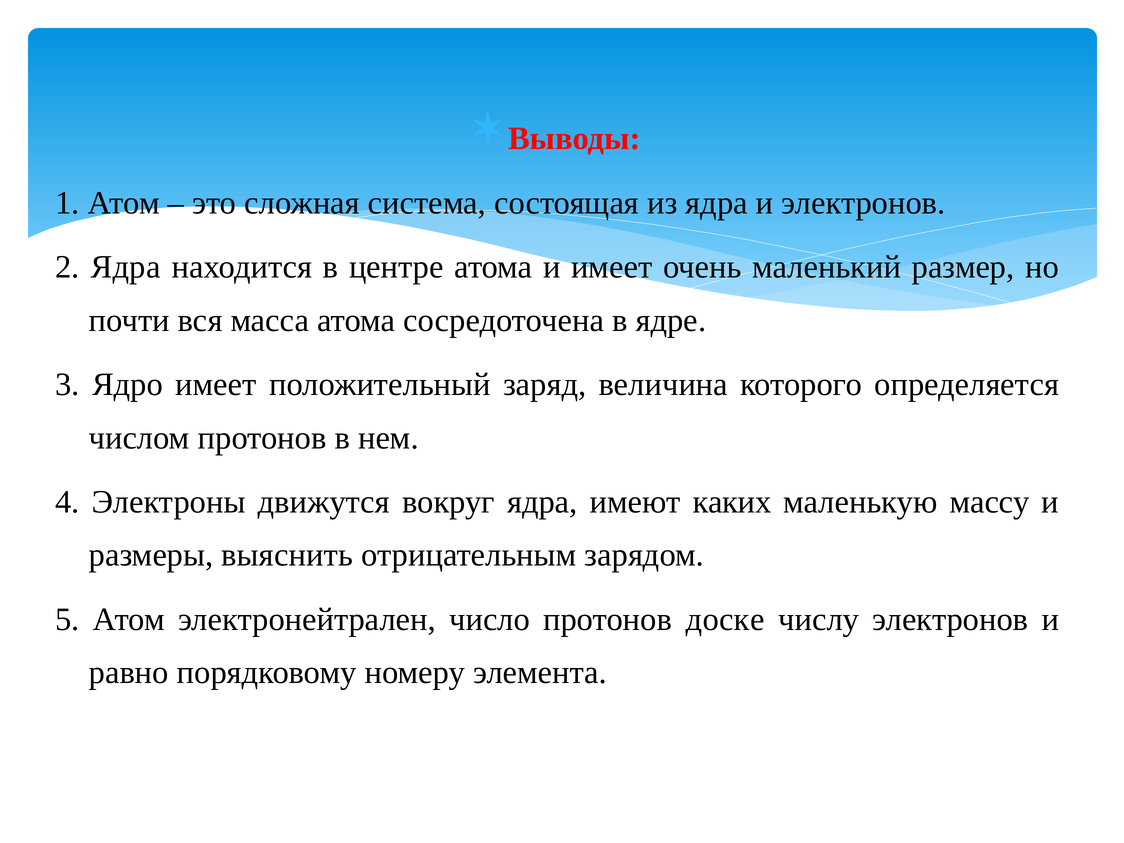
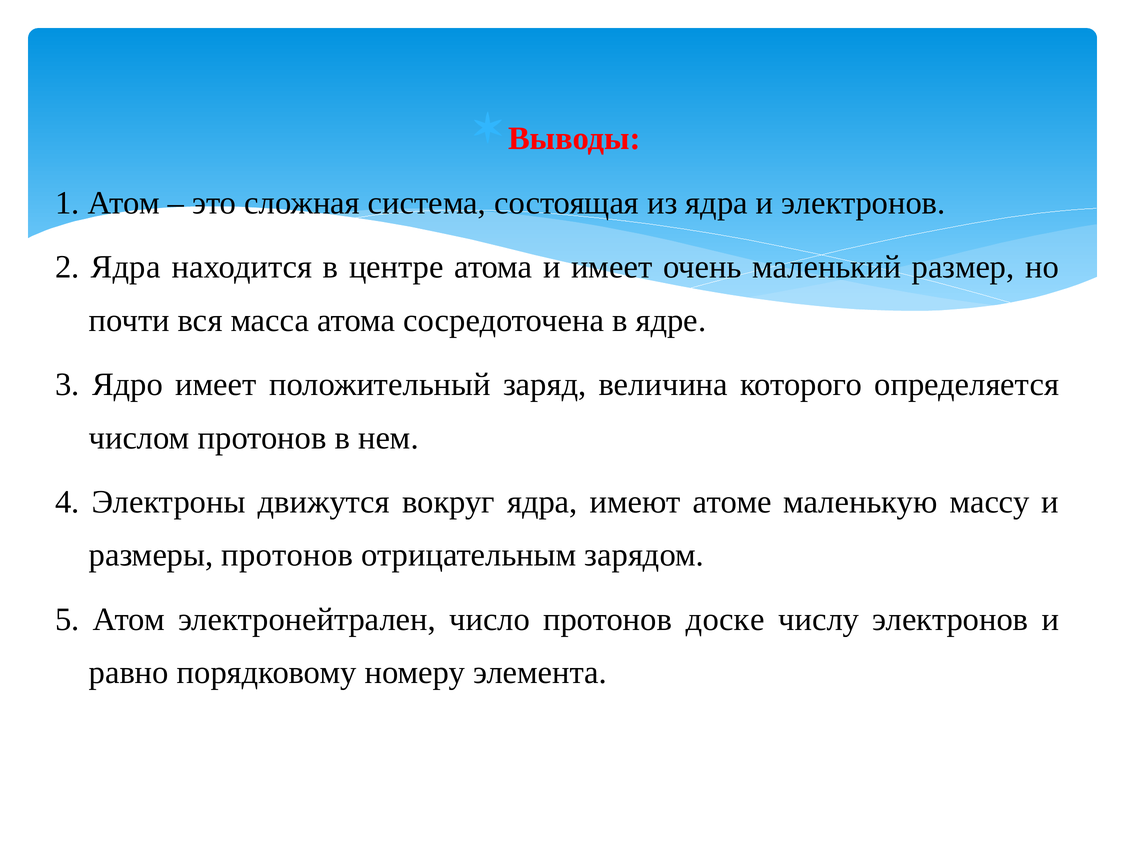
каких: каких -> атоме
размеры выяснить: выяснить -> протонов
